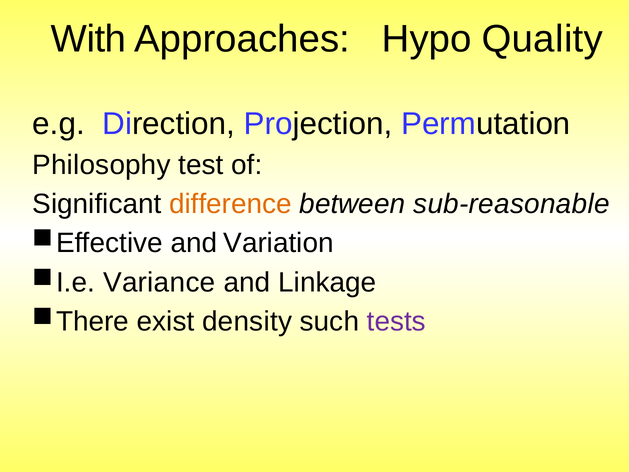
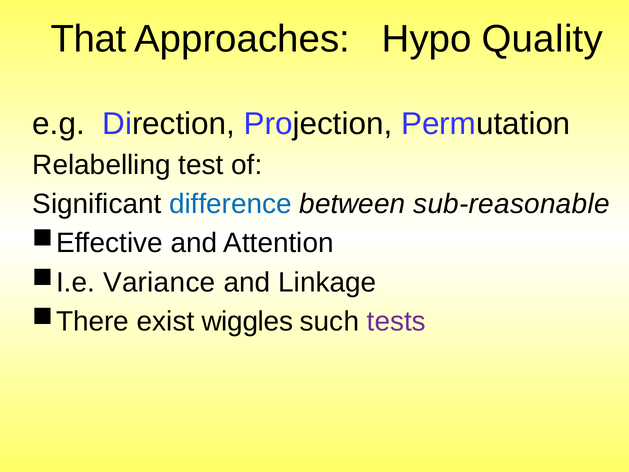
With: With -> That
Philosophy: Philosophy -> Relabelling
difference colour: orange -> blue
Variation: Variation -> Attention
density: density -> wiggles
